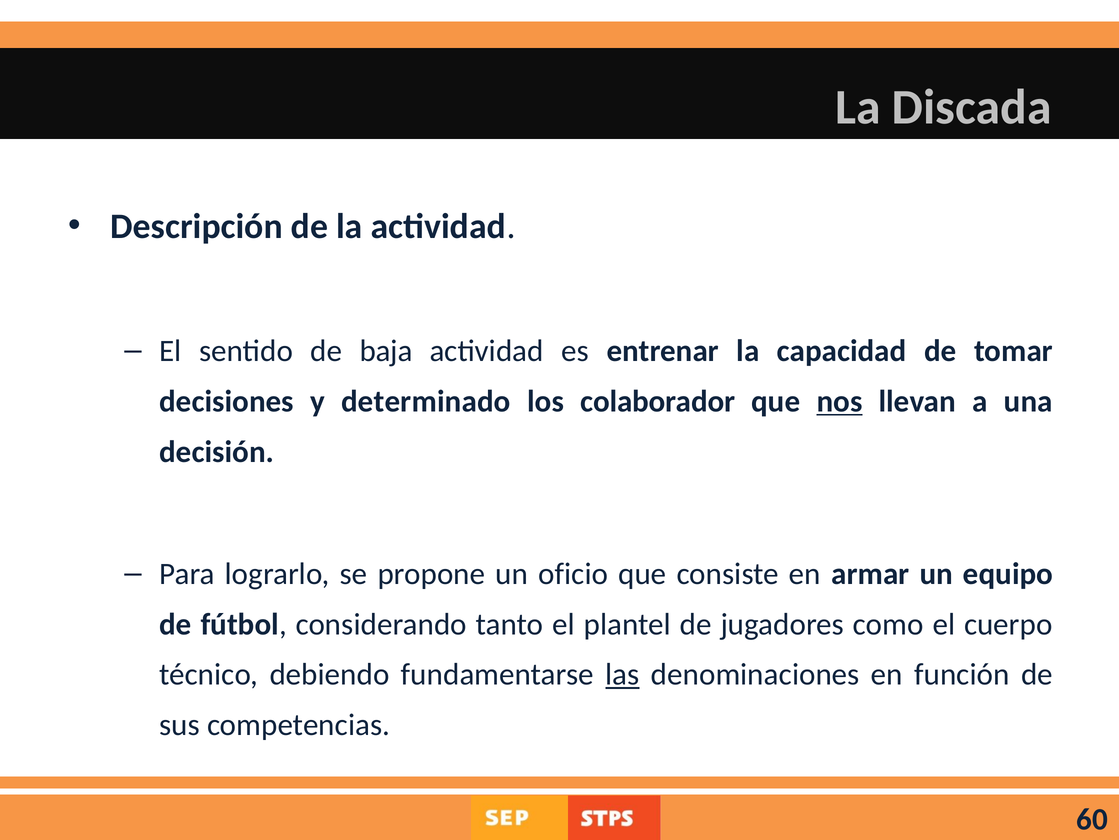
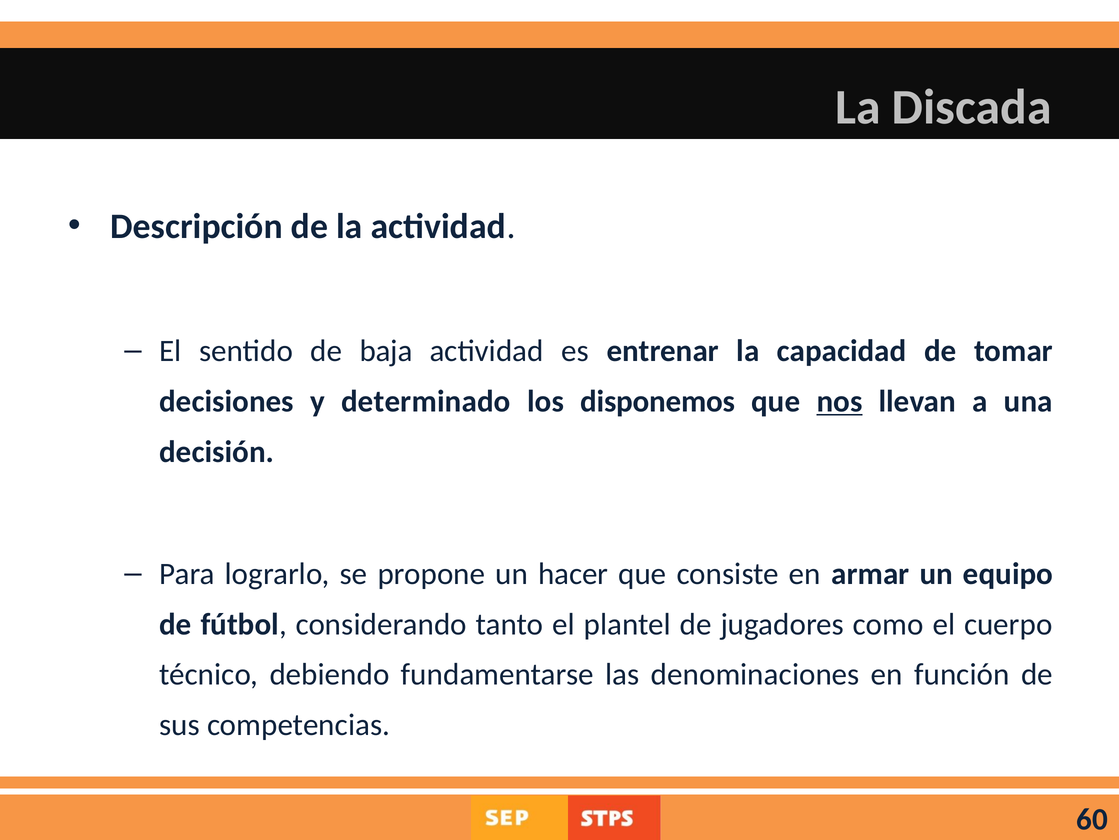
colaborador: colaborador -> disponemos
oficio: oficio -> hacer
las underline: present -> none
